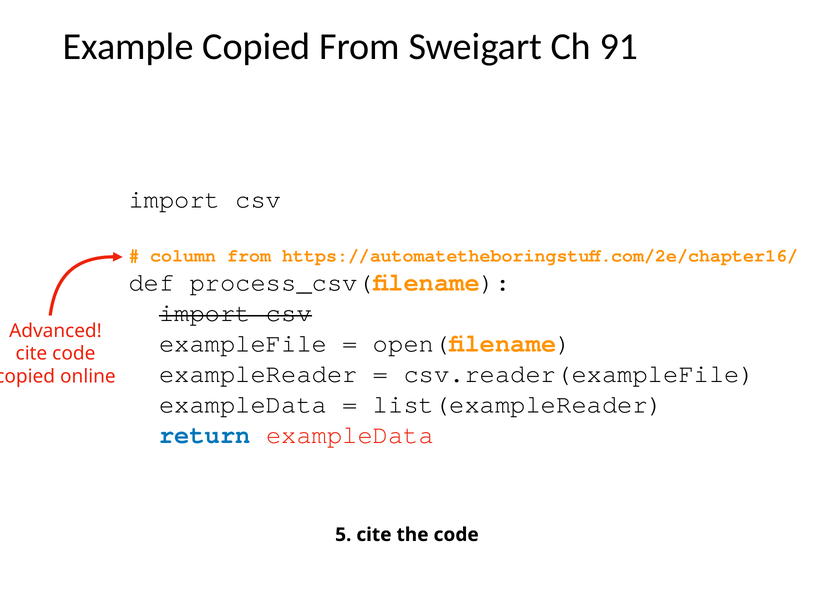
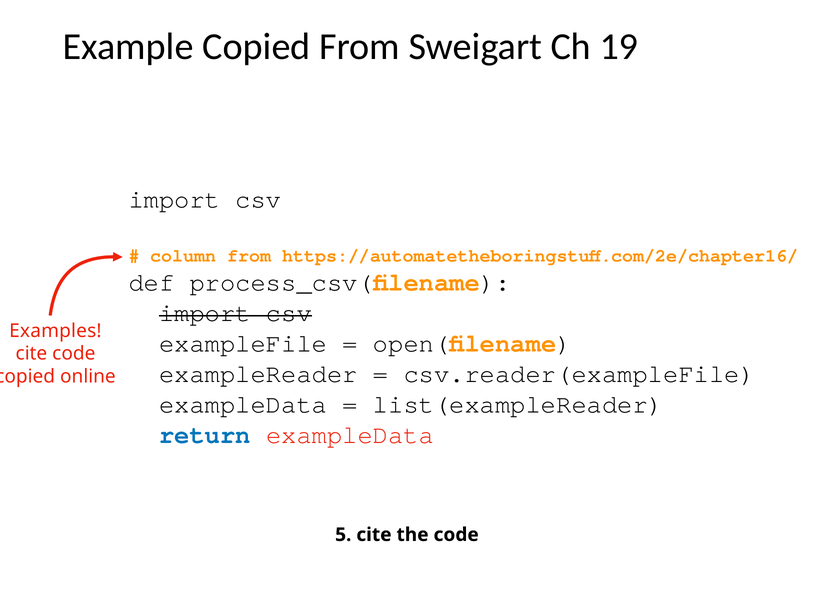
91: 91 -> 19
Advanced: Advanced -> Examples
